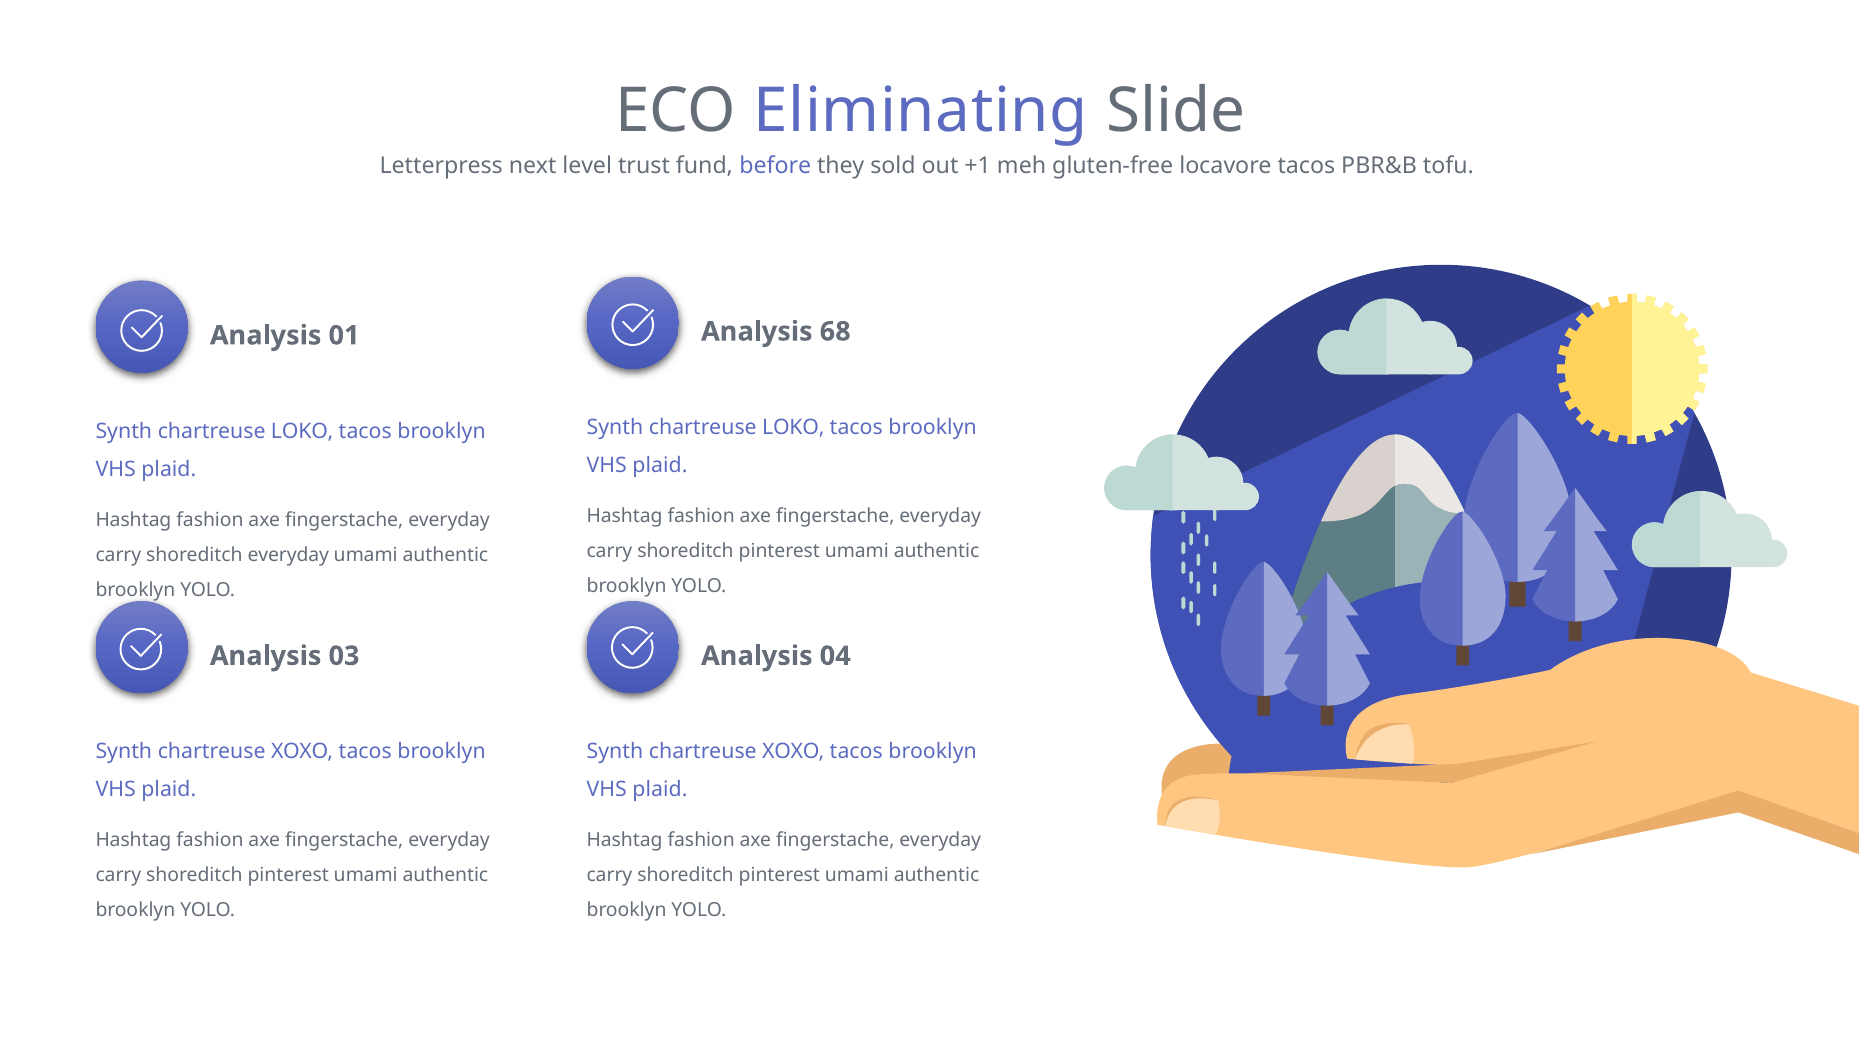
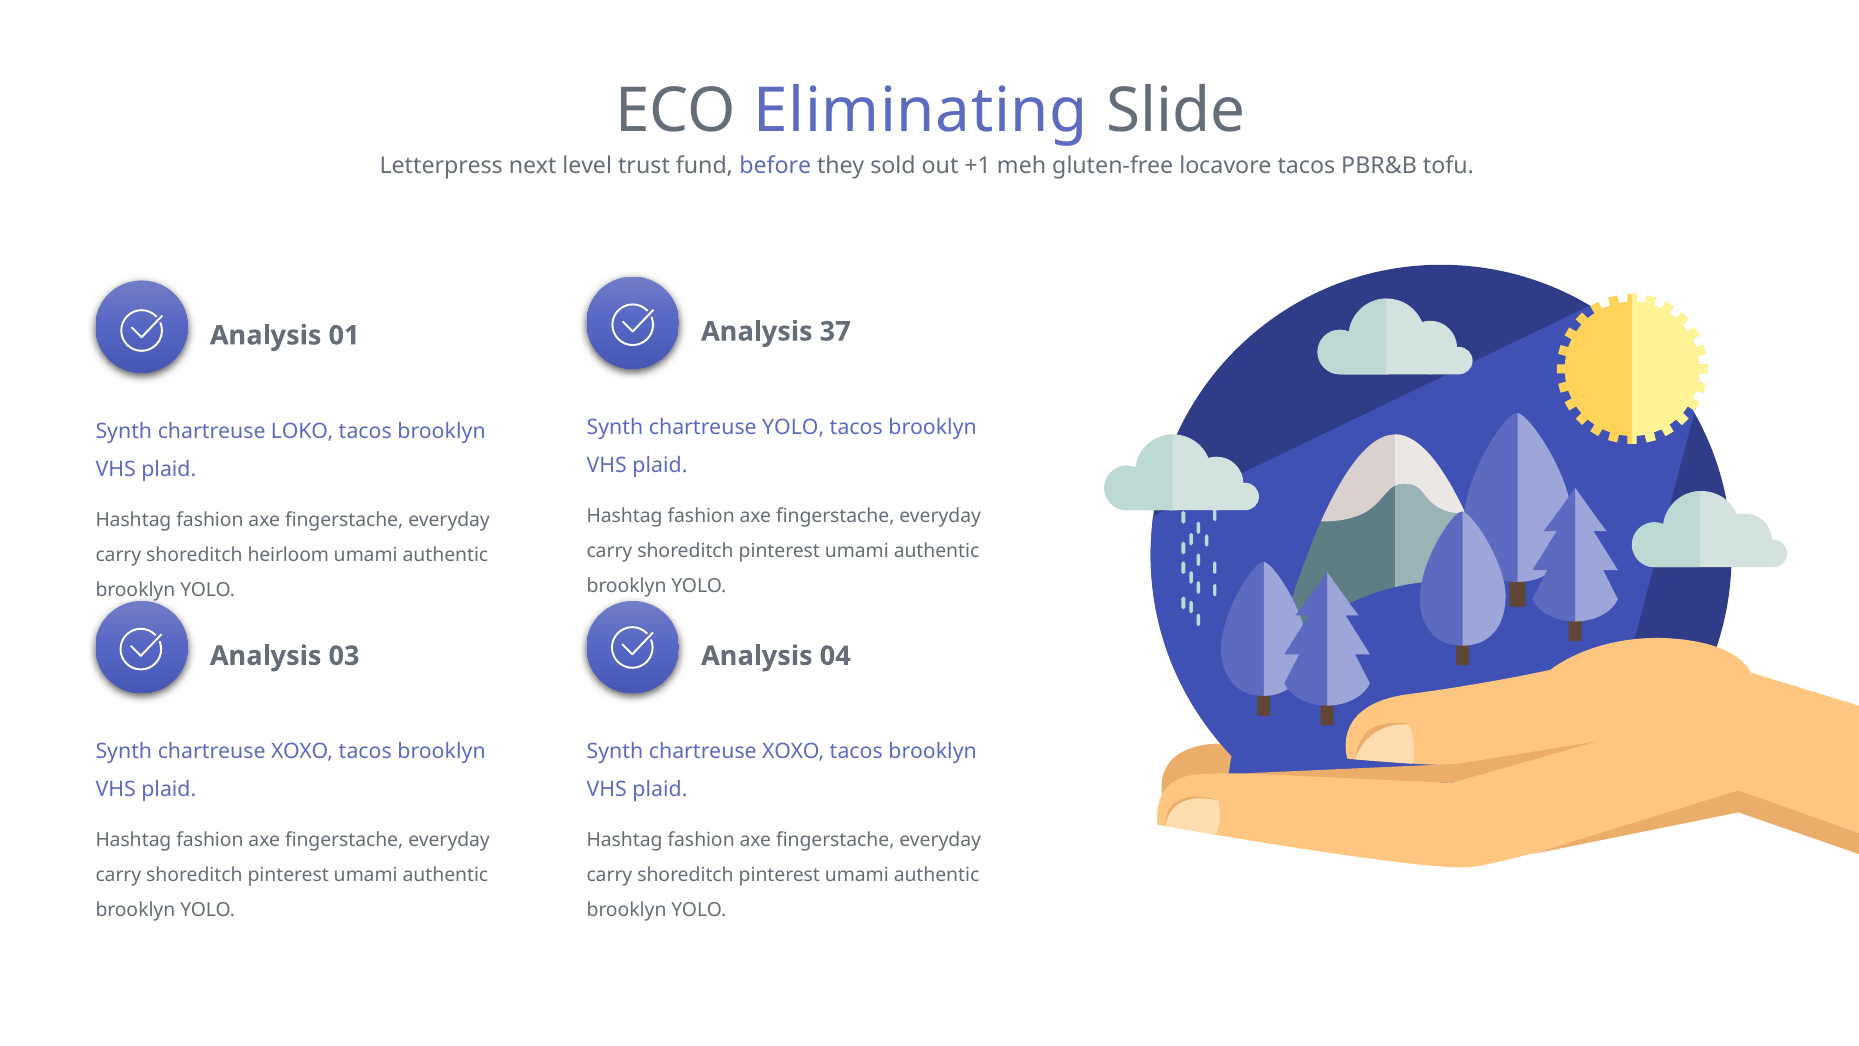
68: 68 -> 37
LOKO at (793, 427): LOKO -> YOLO
shoreditch everyday: everyday -> heirloom
